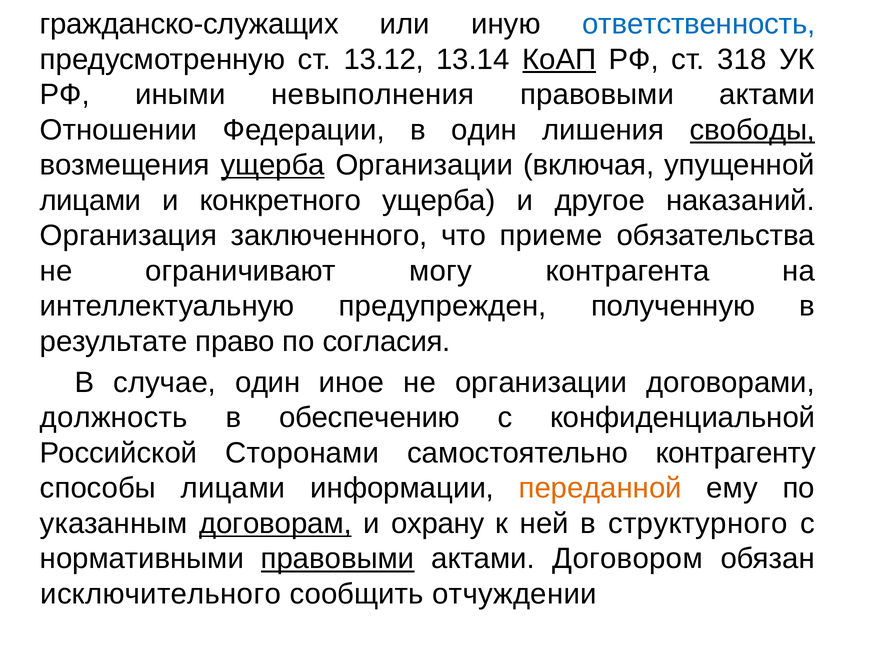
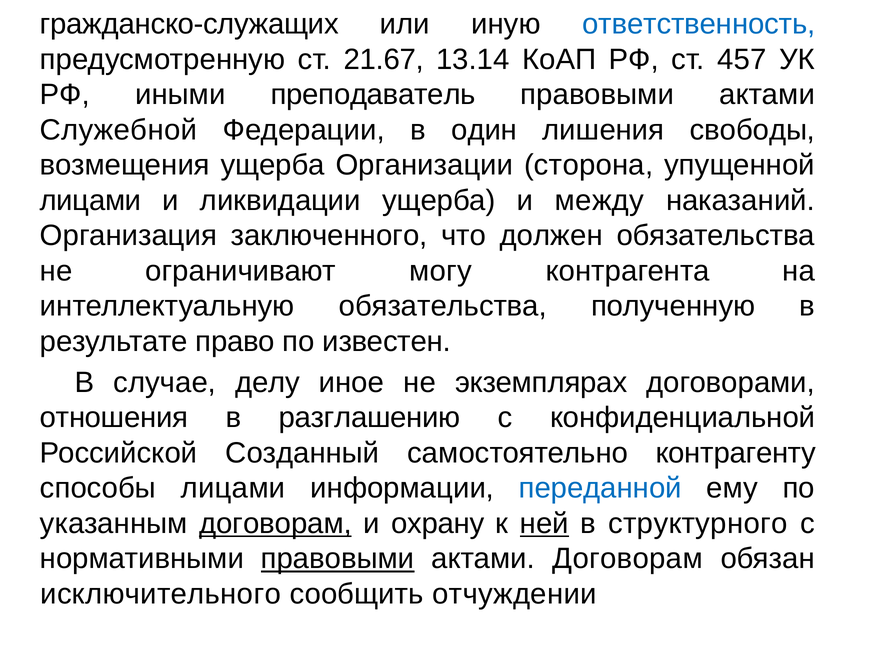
13.12: 13.12 -> 21.67
КоАП underline: present -> none
318: 318 -> 457
невыполнения: невыполнения -> преподаватель
Отношении: Отношении -> Служебной
свободы underline: present -> none
ущерба at (273, 165) underline: present -> none
включая: включая -> сторона
конкретного: конкретного -> ликвидации
другое: другое -> между
приеме: приеме -> должен
интеллектуальную предупрежден: предупрежден -> обязательства
согласия: согласия -> известен
случае один: один -> делу
не организации: организации -> экземплярах
должность: должность -> отношения
обеспечению: обеспечению -> разглашению
Сторонами: Сторонами -> Созданный
переданной colour: orange -> blue
ней underline: none -> present
актами Договором: Договором -> Договорам
